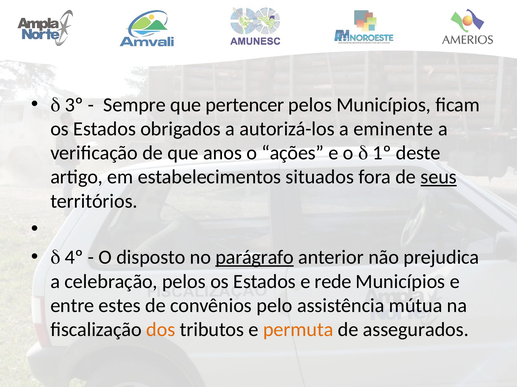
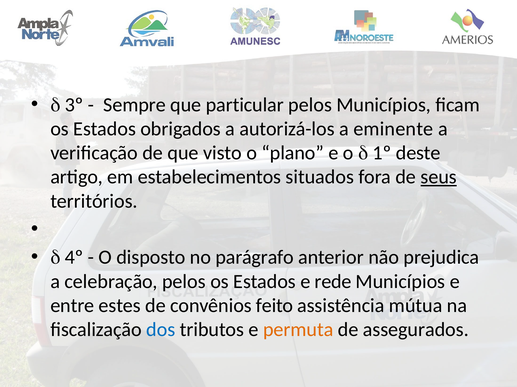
pertencer: pertencer -> particular
anos: anos -> visto
ações: ações -> plano
parágrafo underline: present -> none
pelo: pelo -> feito
dos colour: orange -> blue
